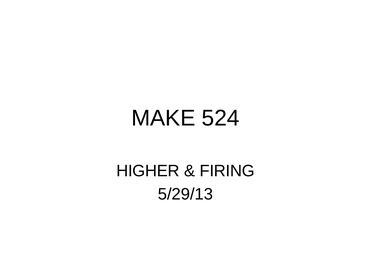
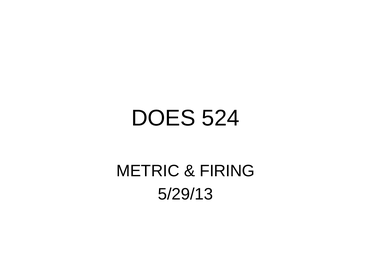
MAKE: MAKE -> DOES
HIGHER: HIGHER -> METRIC
